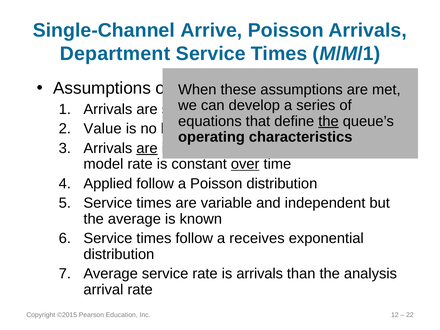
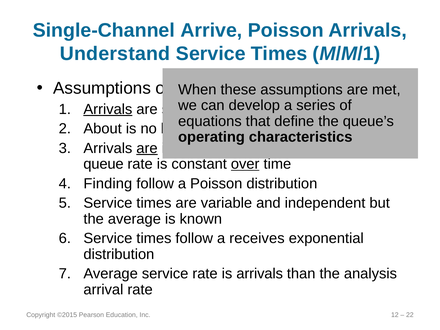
Department: Department -> Understand
Arrivals at (108, 109) underline: none -> present
the at (328, 121) underline: present -> none
Value: Value -> About
model at (103, 164): model -> queue
Applied: Applied -> Finding
